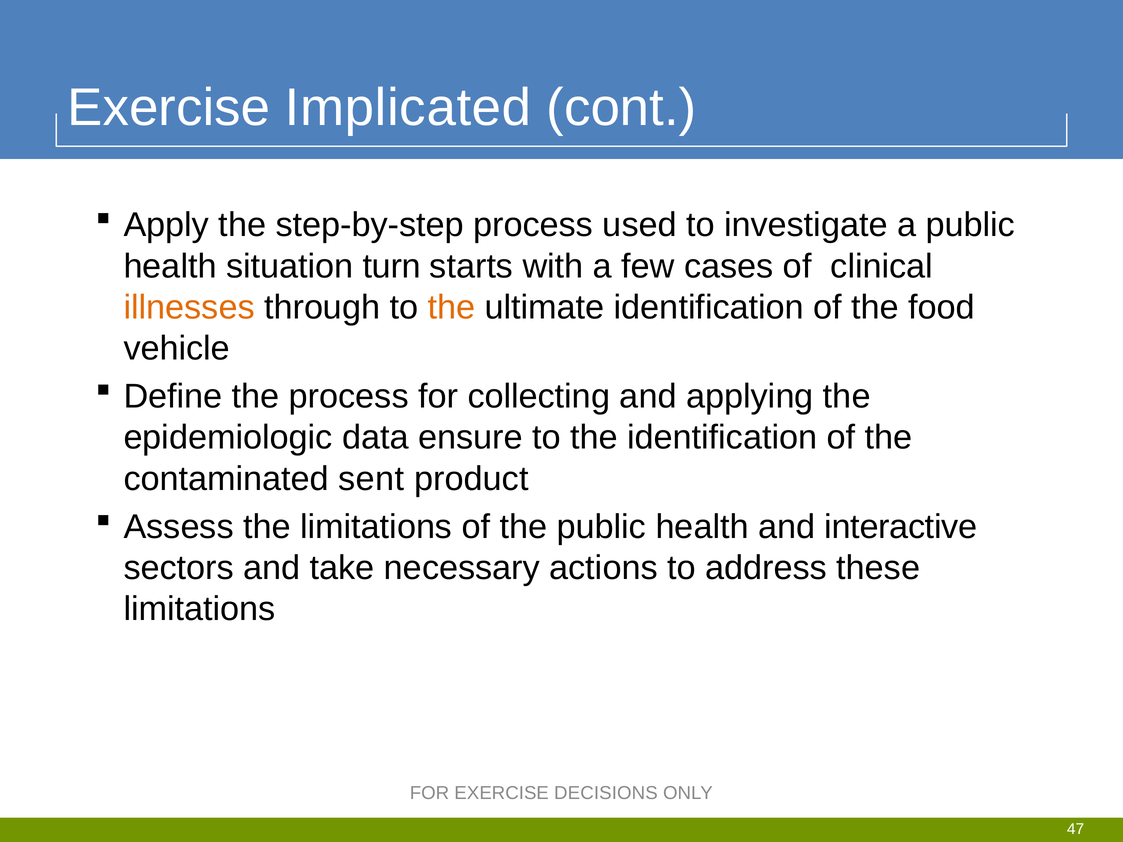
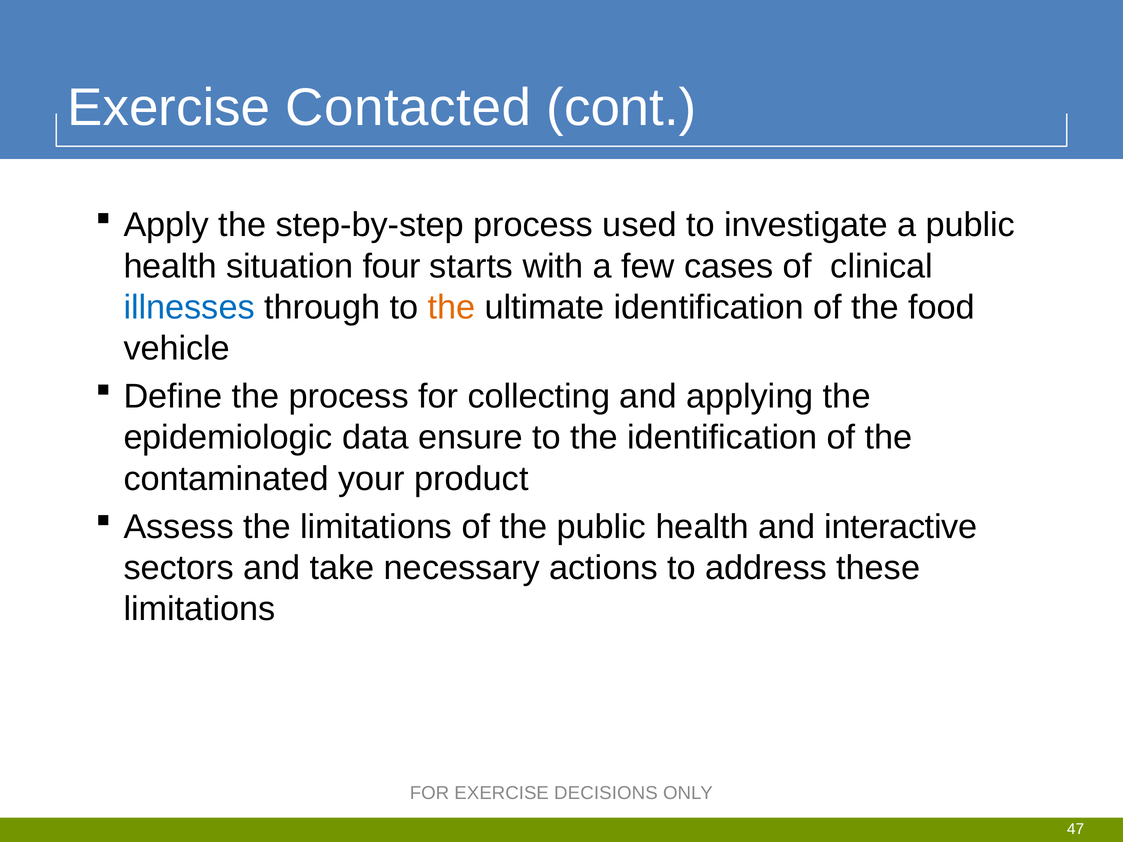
Implicated: Implicated -> Contacted
turn: turn -> four
illnesses colour: orange -> blue
sent: sent -> your
